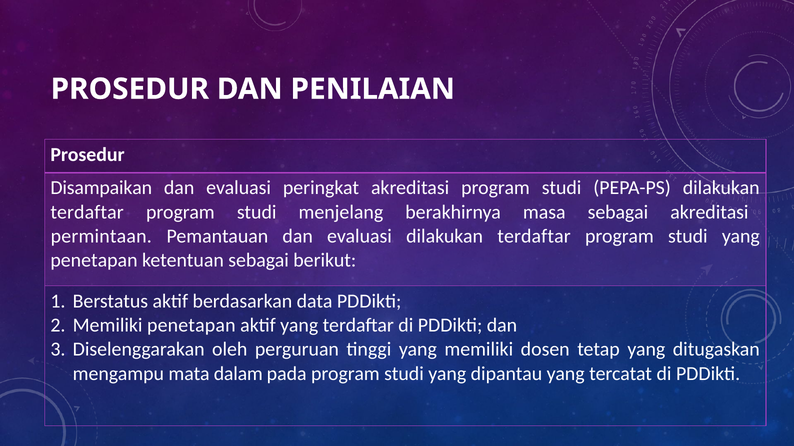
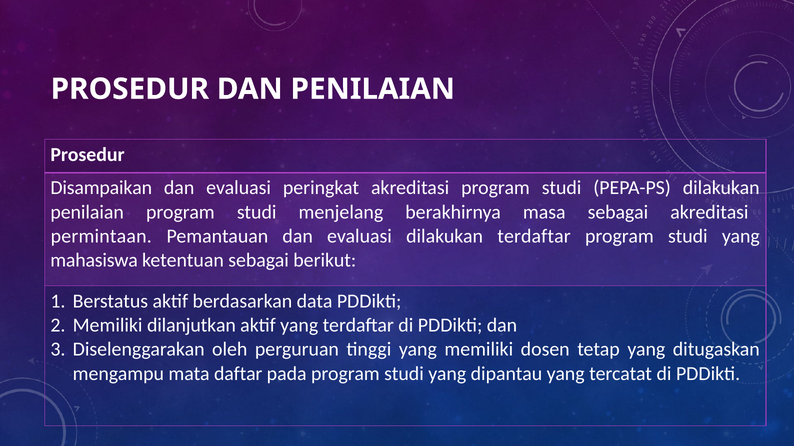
terdaftar at (87, 212): terdaftar -> penilaian
penetapan at (94, 261): penetapan -> mahasiswa
Memiliki penetapan: penetapan -> dilanjutkan
dalam: dalam -> daftar
